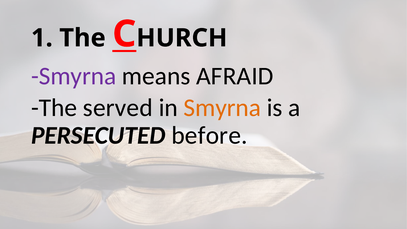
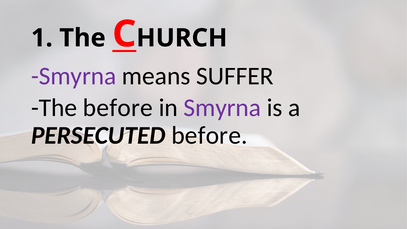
AFRAID: AFRAID -> SUFFER
The served: served -> before
Smyrna at (222, 108) colour: orange -> purple
